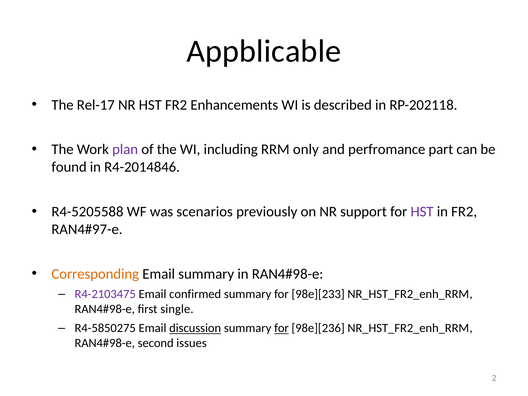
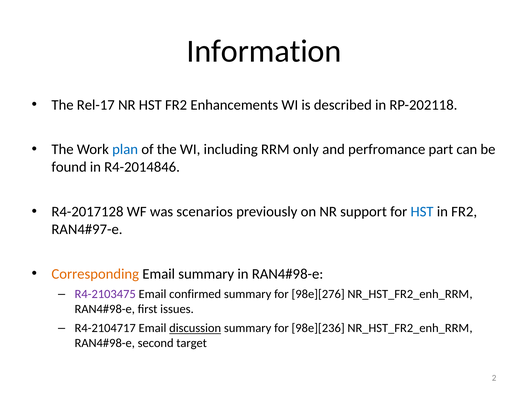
Appblicable: Appblicable -> Information
plan colour: purple -> blue
R4-5205588: R4-5205588 -> R4-2017128
HST at (422, 212) colour: purple -> blue
98e][233: 98e][233 -> 98e][276
single: single -> issues
R4-5850275: R4-5850275 -> R4-2104717
for at (281, 328) underline: present -> none
issues: issues -> target
